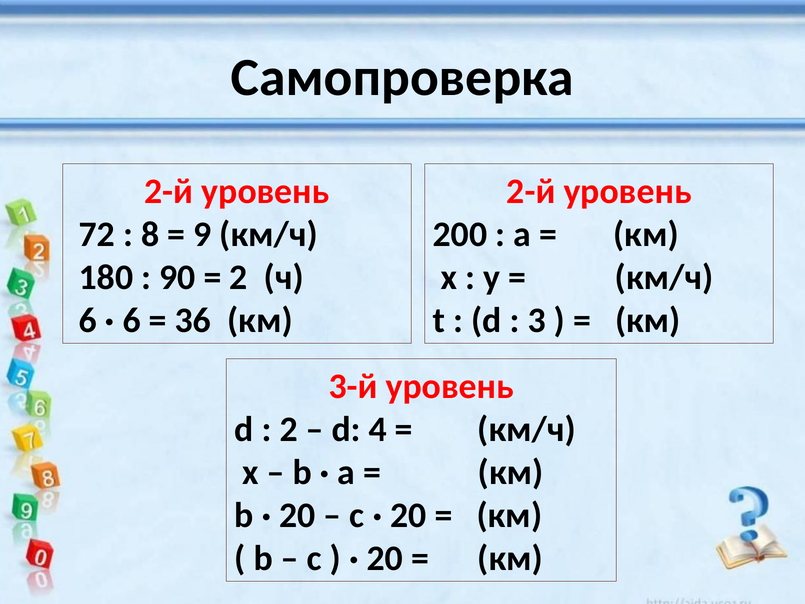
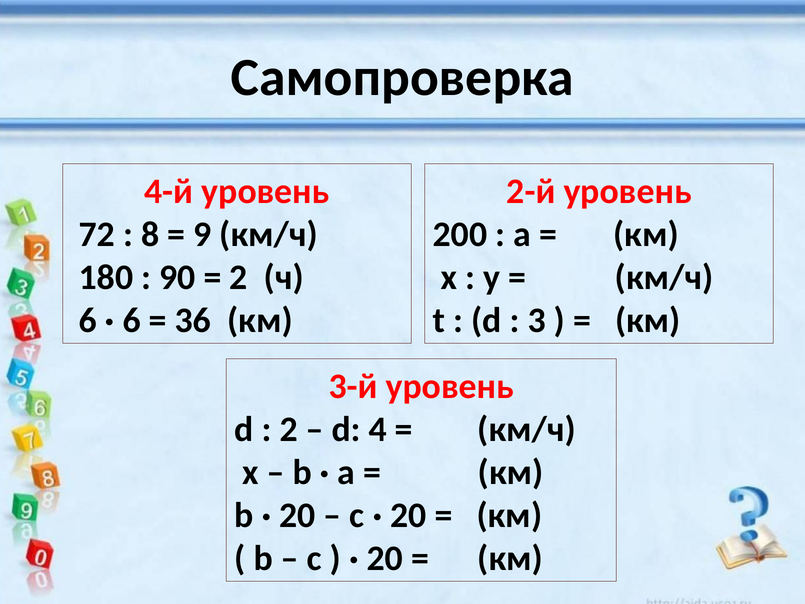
2-й at (169, 191): 2-й -> 4-й
